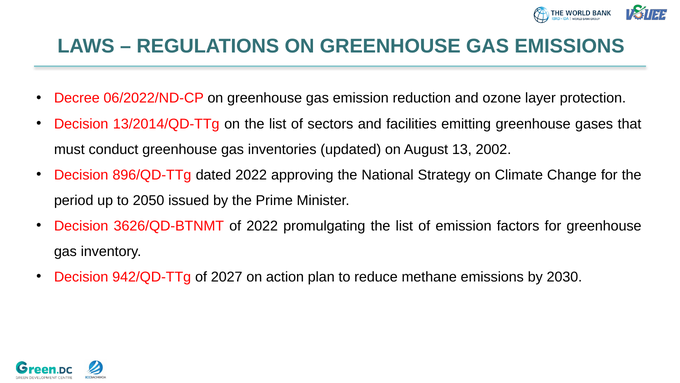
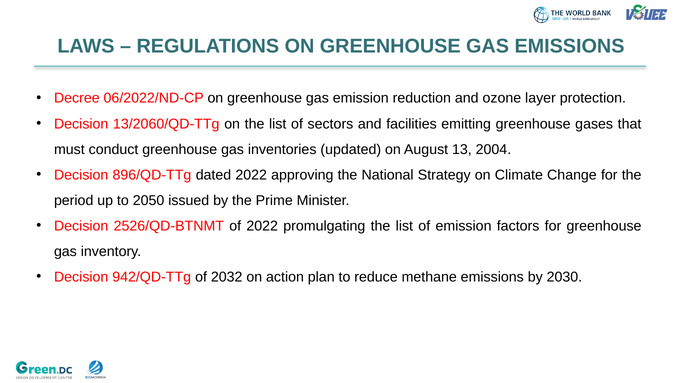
13/2014/QD-TTg: 13/2014/QD-TTg -> 13/2060/QD-TTg
2002: 2002 -> 2004
3626/QD-BTNMT: 3626/QD-BTNMT -> 2526/QD-BTNMT
2027: 2027 -> 2032
